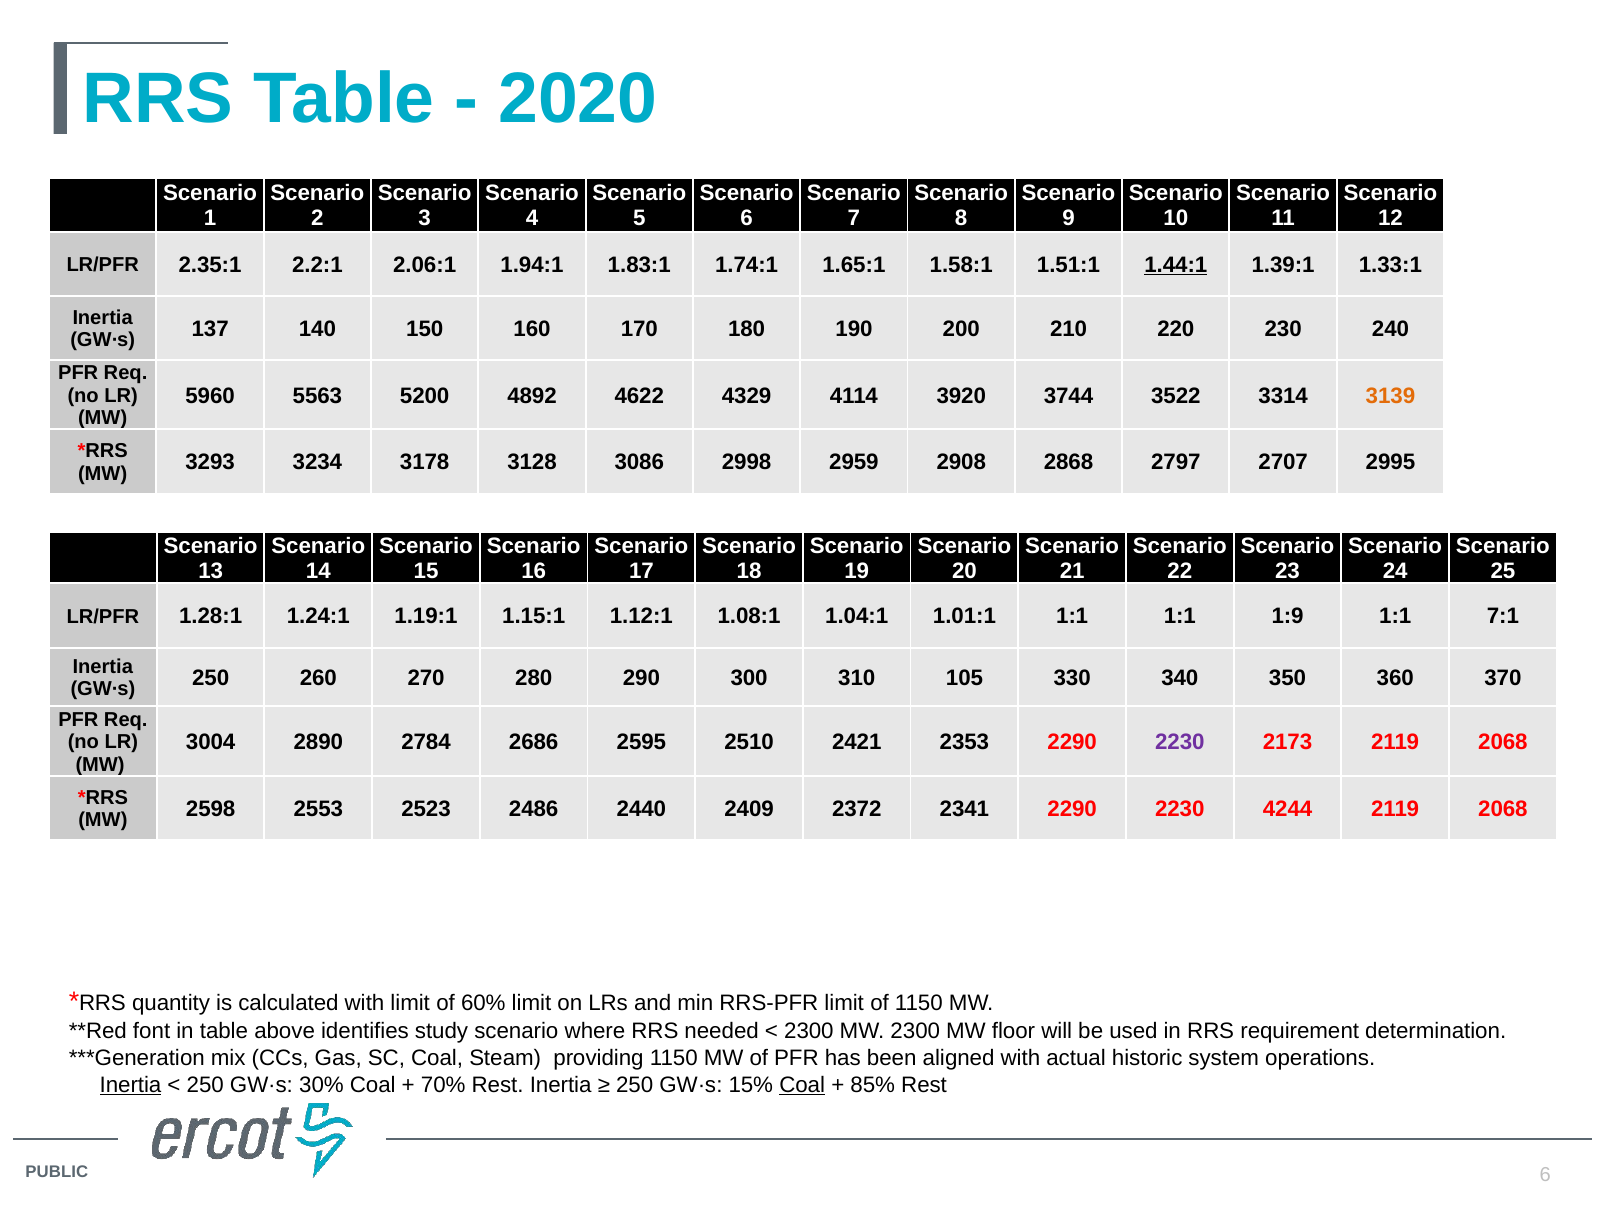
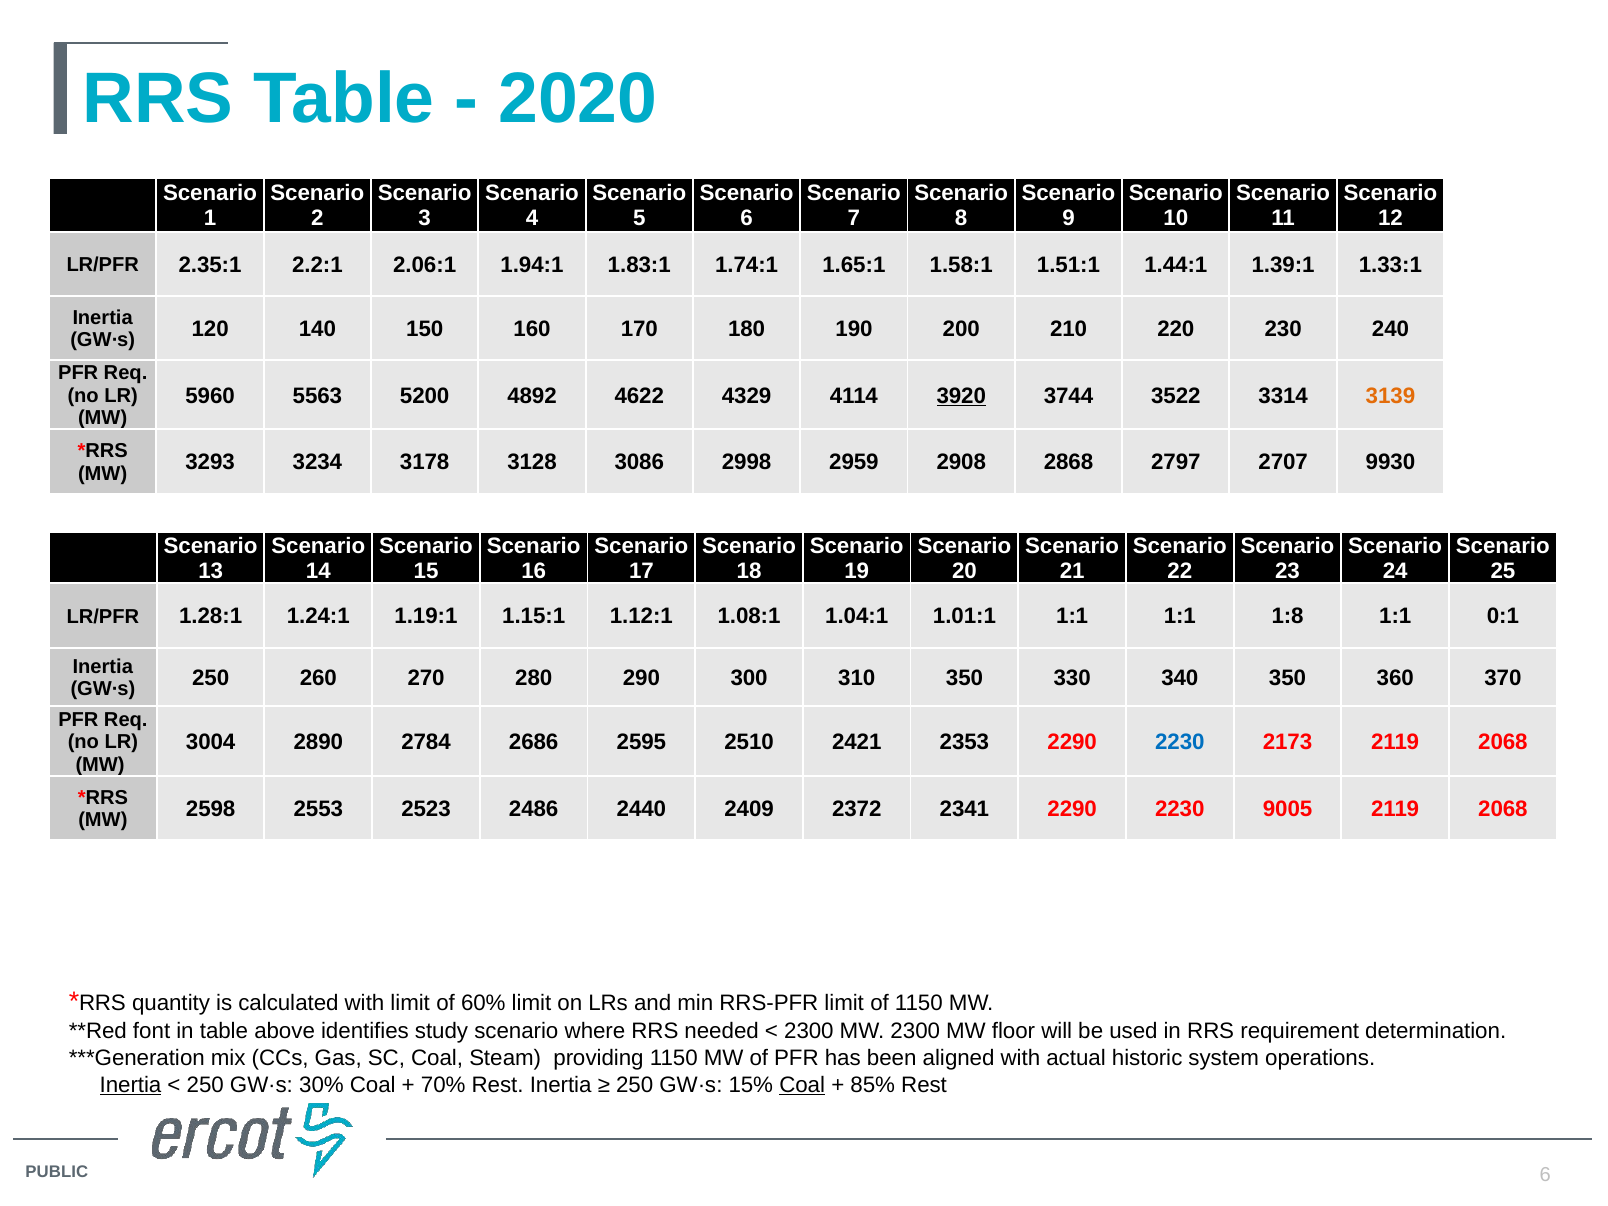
1.44:1 underline: present -> none
137: 137 -> 120
3920 underline: none -> present
2995: 2995 -> 9930
1:9: 1:9 -> 1:8
7:1: 7:1 -> 0:1
310 105: 105 -> 350
2230 at (1180, 742) colour: purple -> blue
4244: 4244 -> 9005
